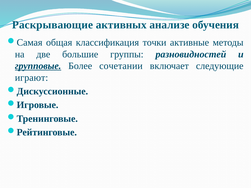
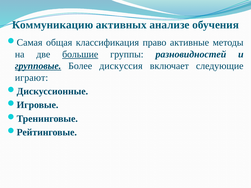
Раскрывающие: Раскрывающие -> Коммуникацию
точки: точки -> право
большие underline: none -> present
сочетании: сочетании -> дискуссия
